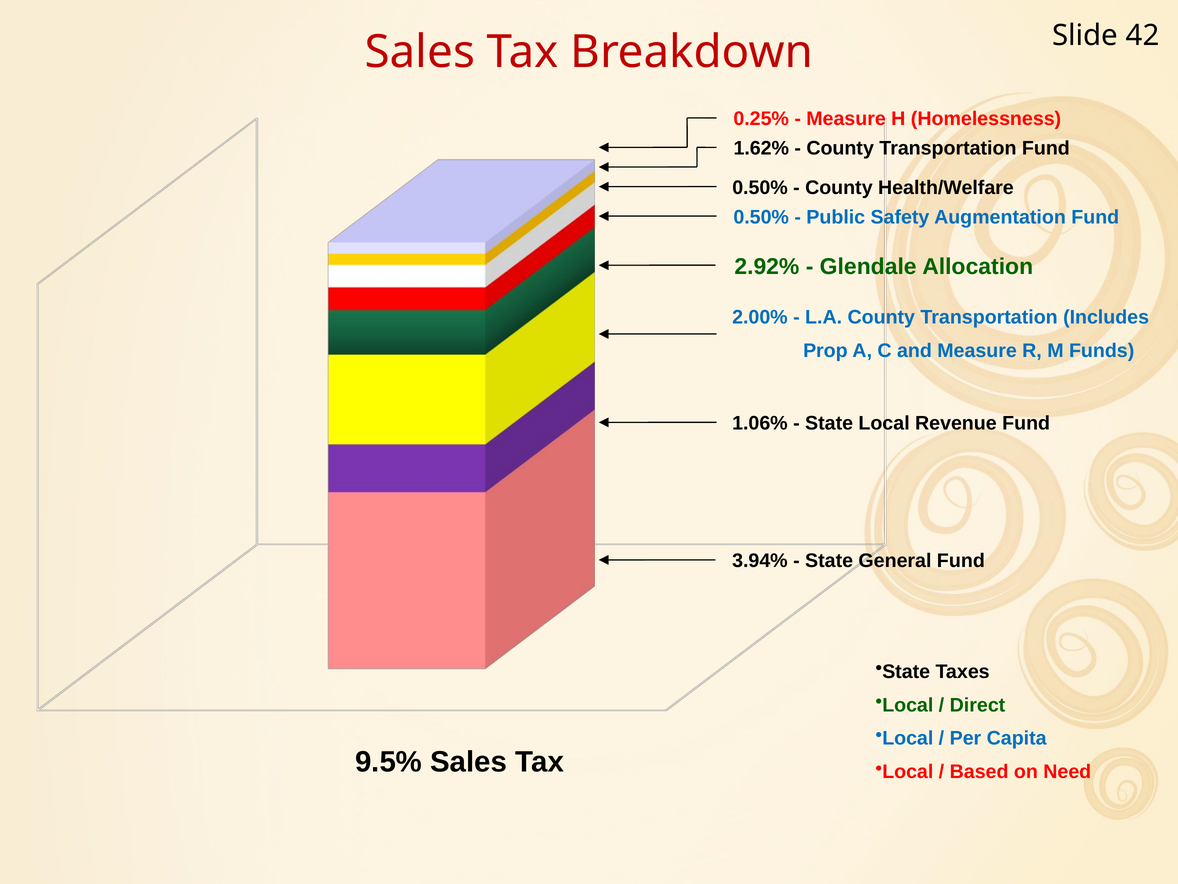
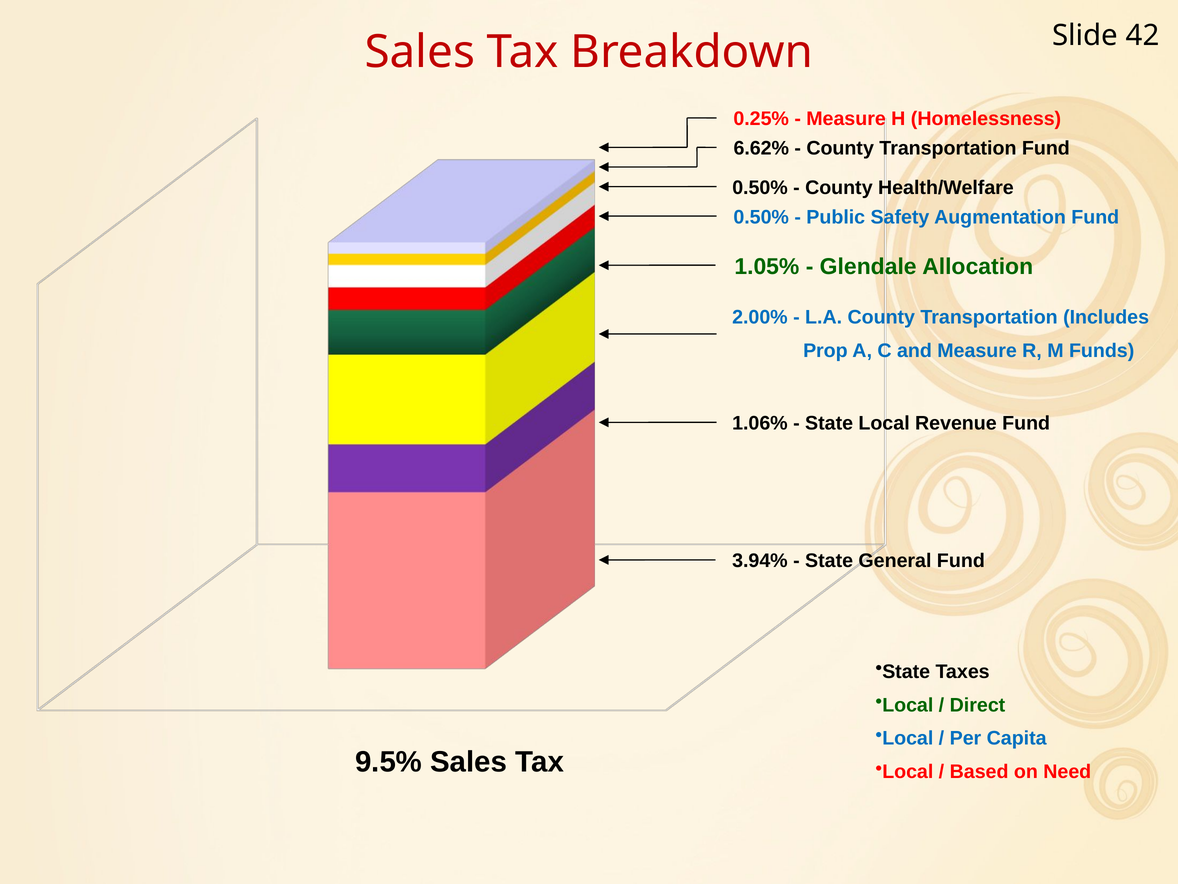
1.62%: 1.62% -> 6.62%
2.92%: 2.92% -> 1.05%
